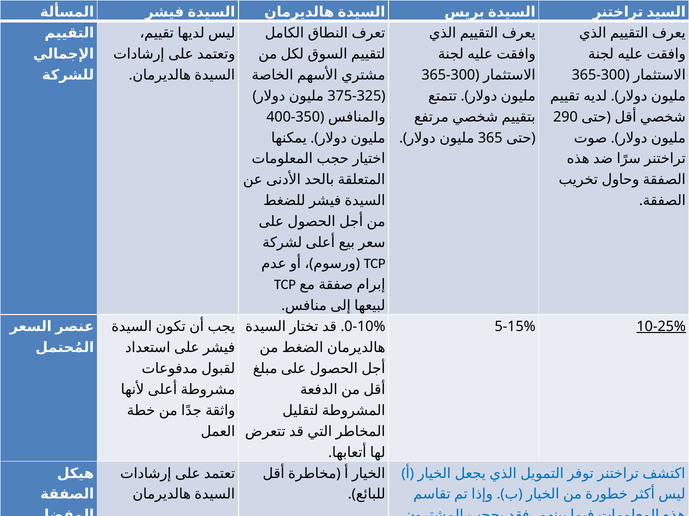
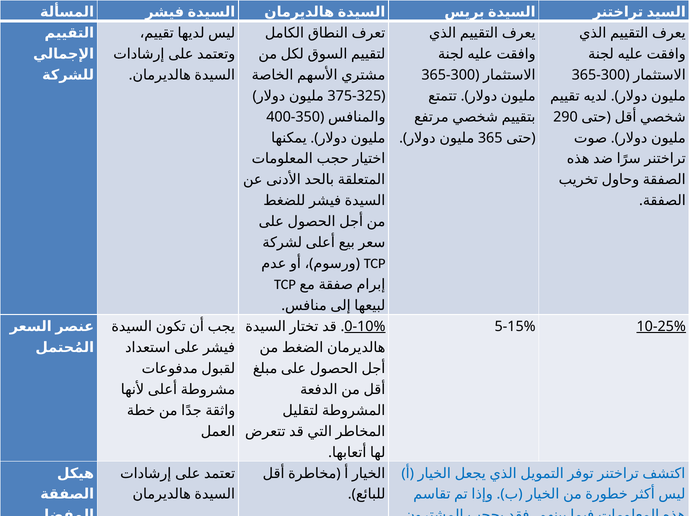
0-10% underline: none -> present
